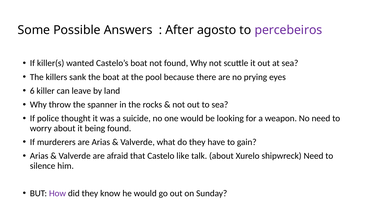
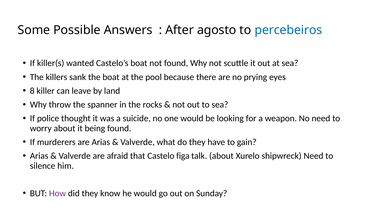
percebeiros colour: purple -> blue
6: 6 -> 8
like: like -> figa
